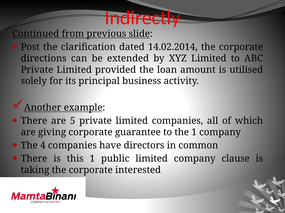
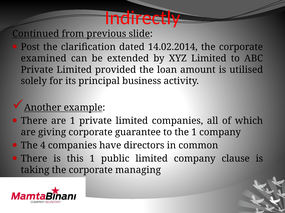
directions: directions -> examined
are 5: 5 -> 1
interested: interested -> managing
